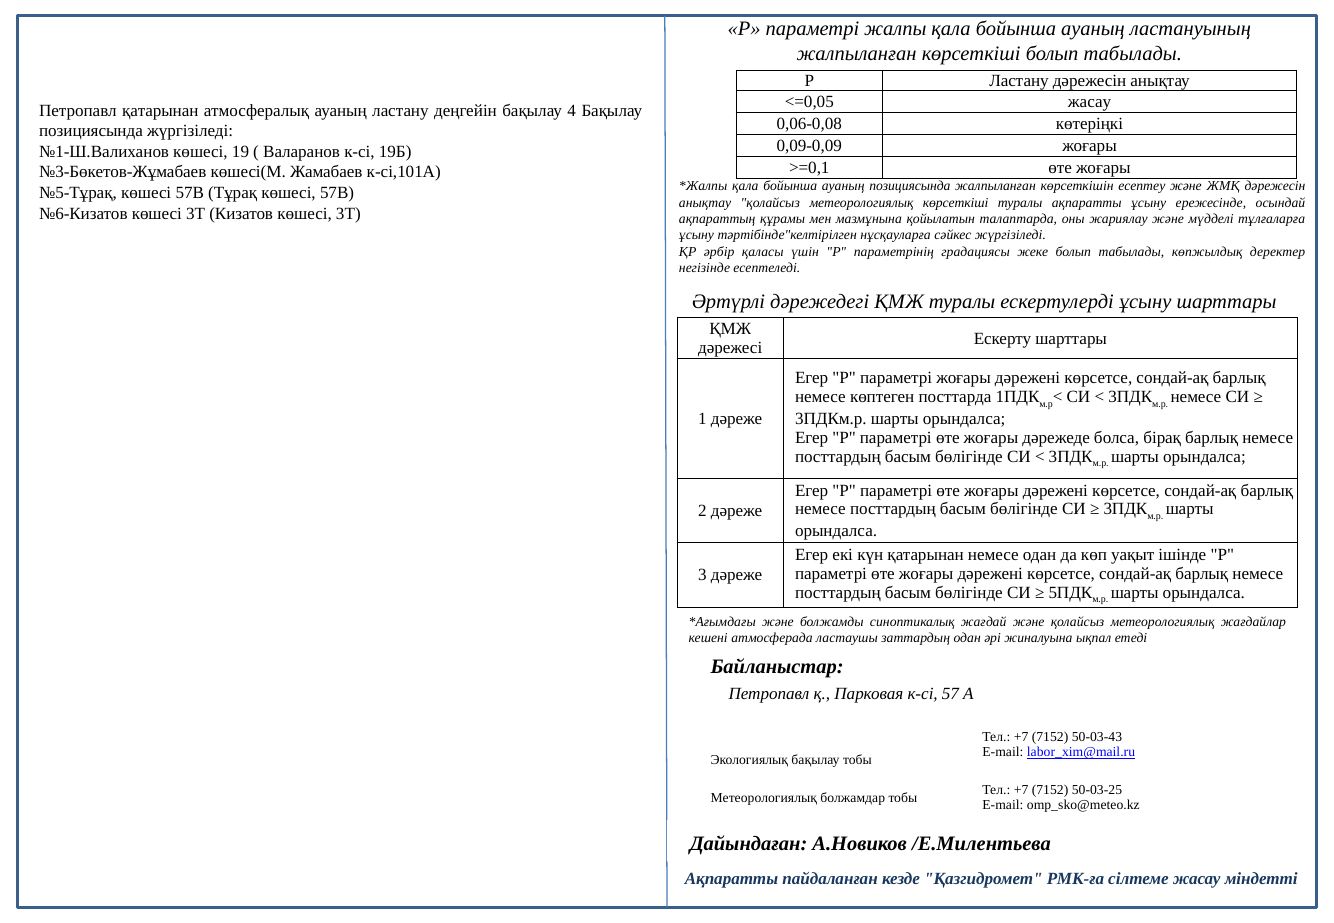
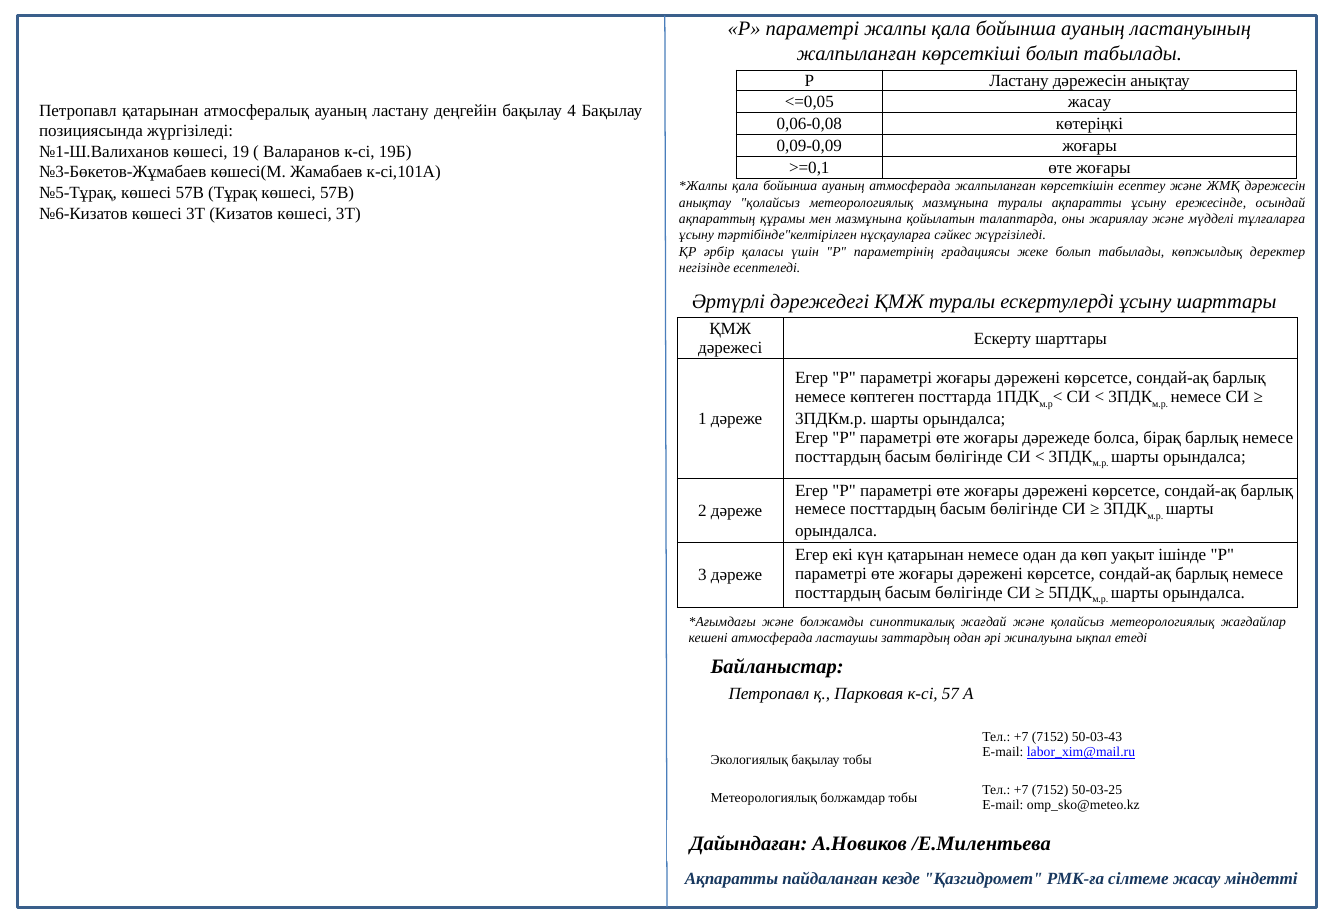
ауаның позициясында: позициясында -> атмосферада
метеорологиялық көрсеткіші: көрсеткіші -> мазмұнына
